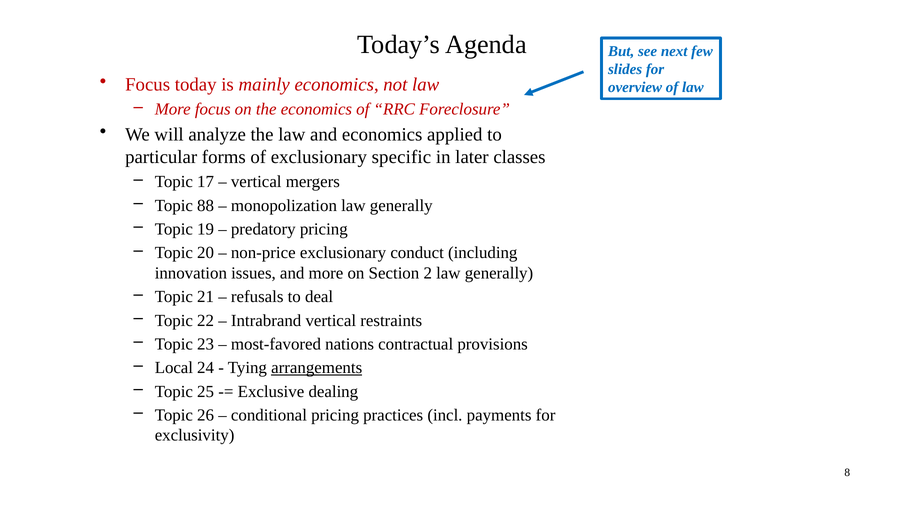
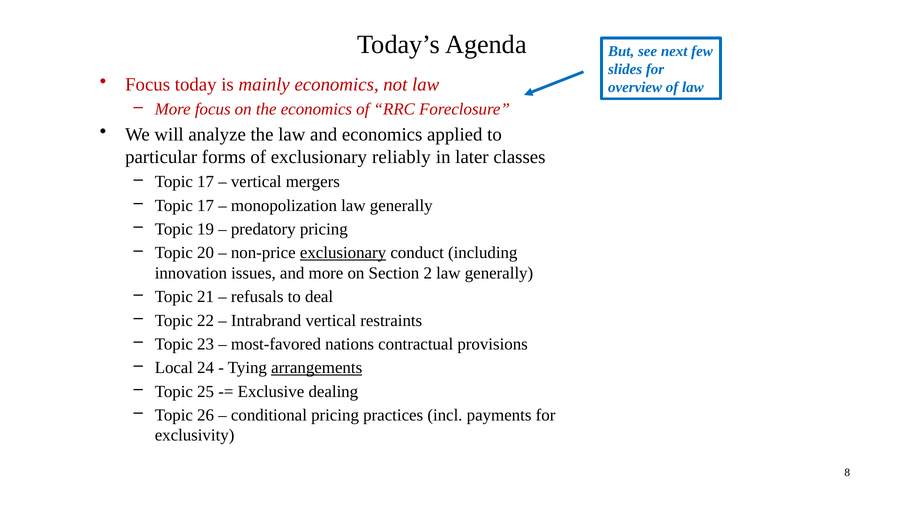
specific: specific -> reliably
88 at (206, 206): 88 -> 17
exclusionary at (343, 253) underline: none -> present
